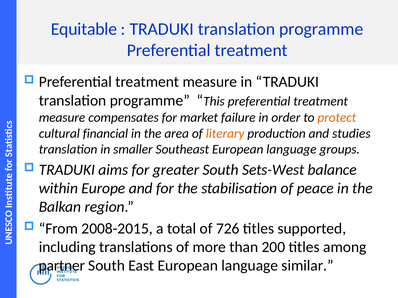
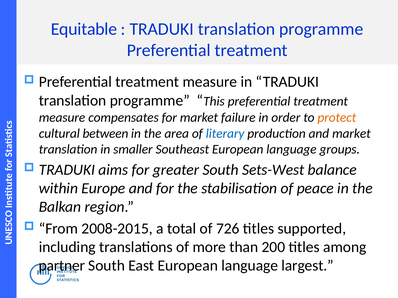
financial: financial -> between
literary colour: orange -> blue
and studies: studies -> market
similar: similar -> largest
